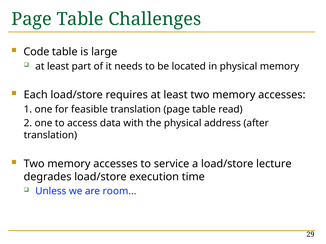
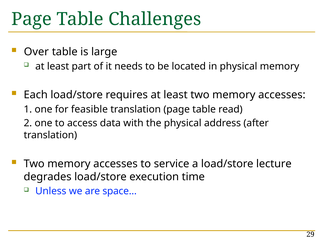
Code: Code -> Over
room…: room… -> space…
